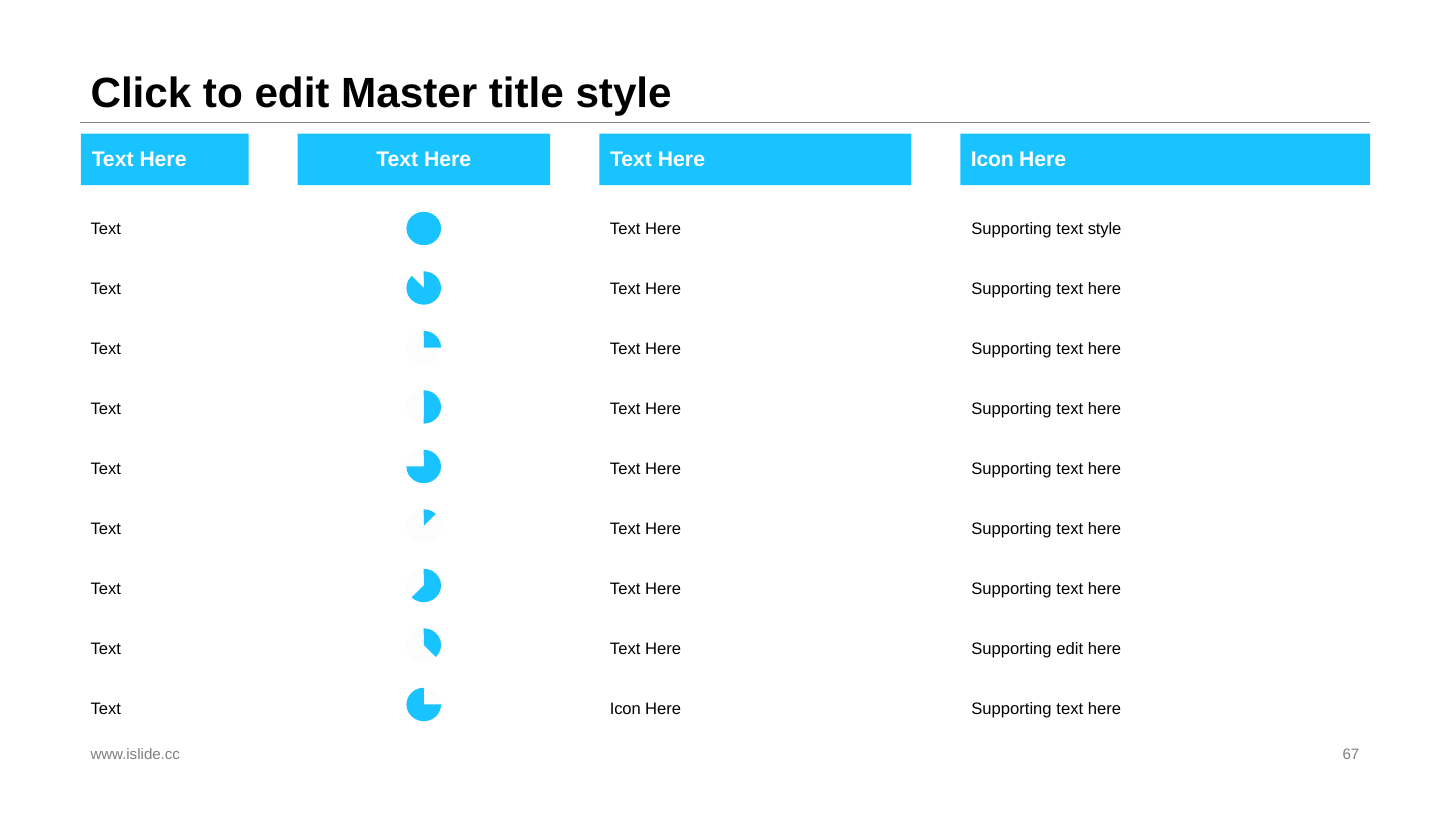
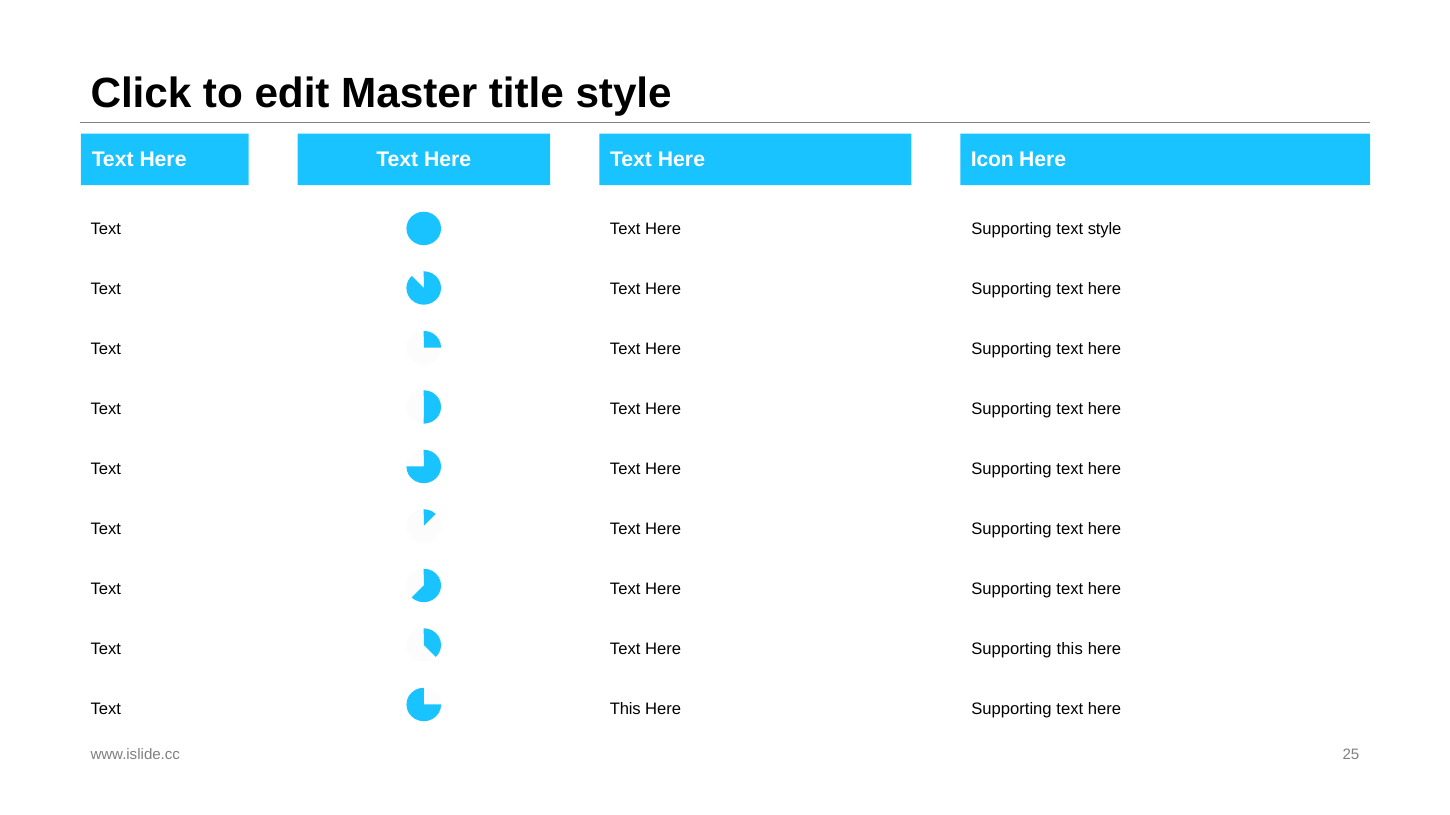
Supporting edit: edit -> this
Icon at (625, 709): Icon -> This
67: 67 -> 25
